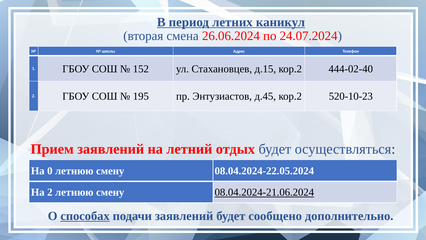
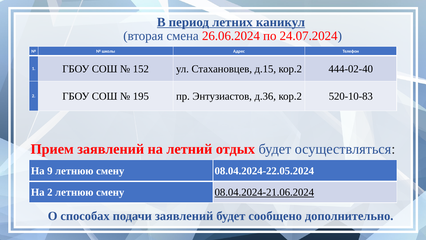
д.45: д.45 -> д.36
520-10-23: 520-10-23 -> 520-10-83
0: 0 -> 9
способах underline: present -> none
